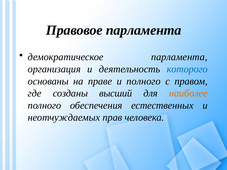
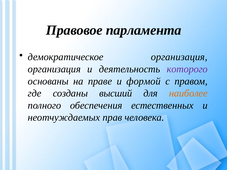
демократическое парламента: парламента -> организация
которого colour: blue -> purple
и полного: полного -> формой
